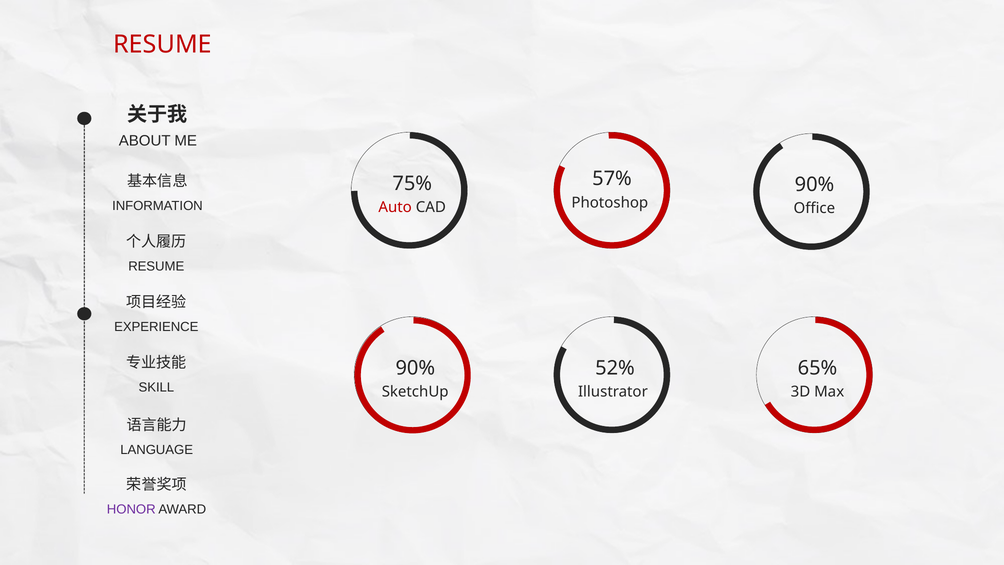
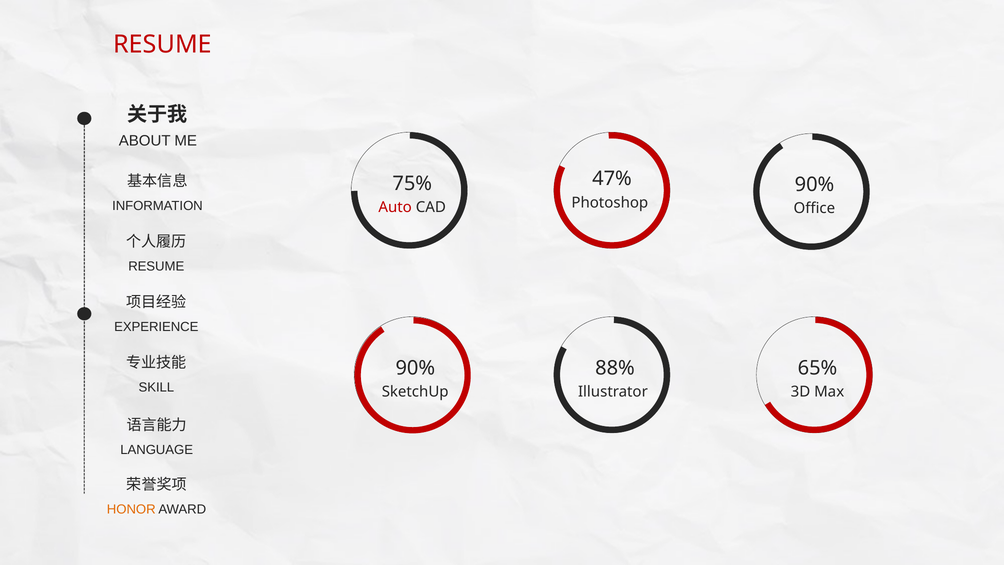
57%: 57% -> 47%
52%: 52% -> 88%
HONOR colour: purple -> orange
